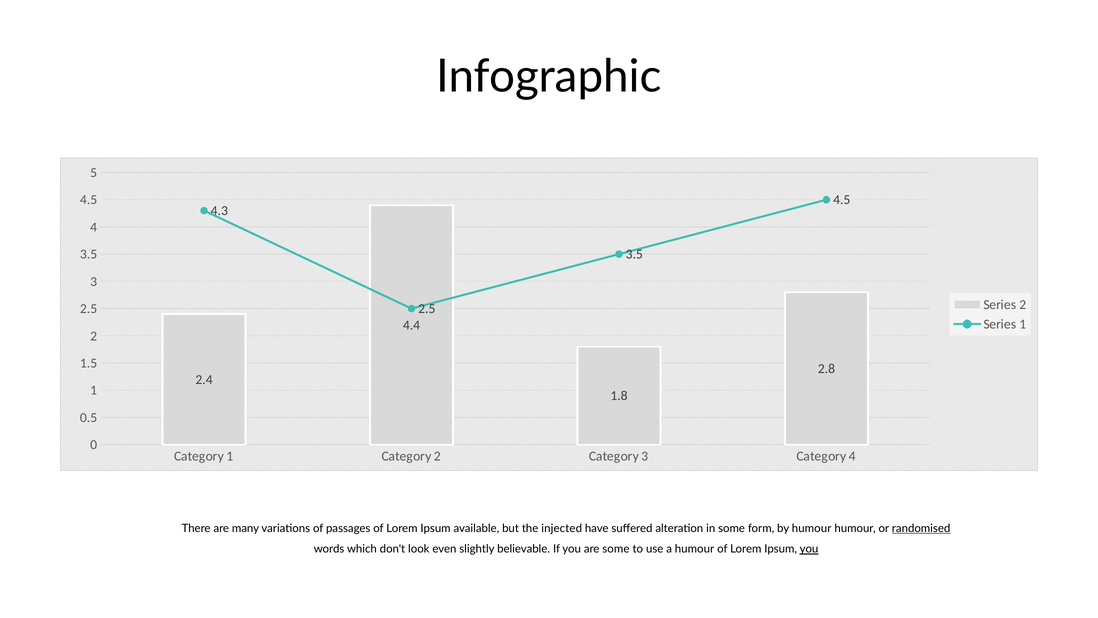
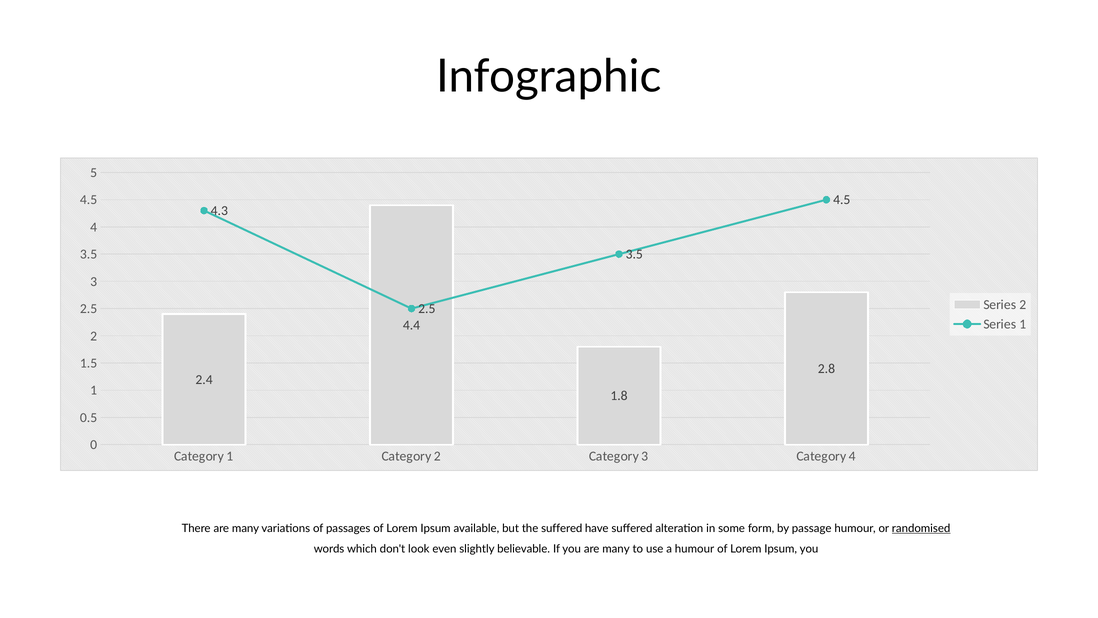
the injected: injected -> suffered
by humour: humour -> passage
you are some: some -> many
you at (809, 549) underline: present -> none
